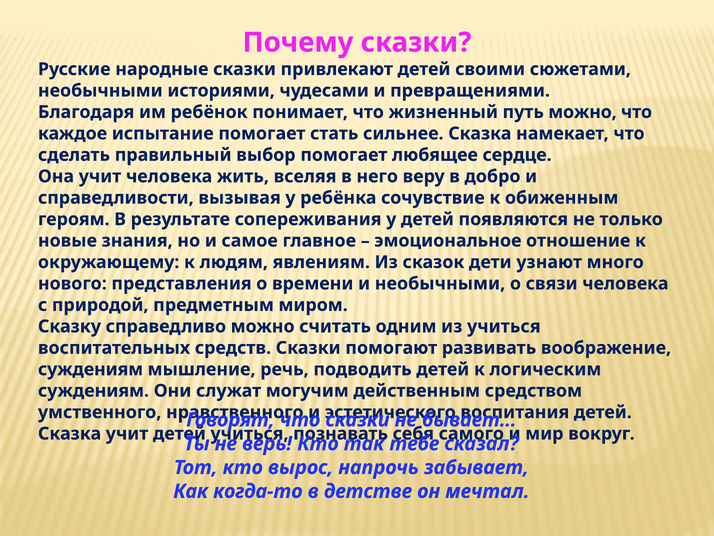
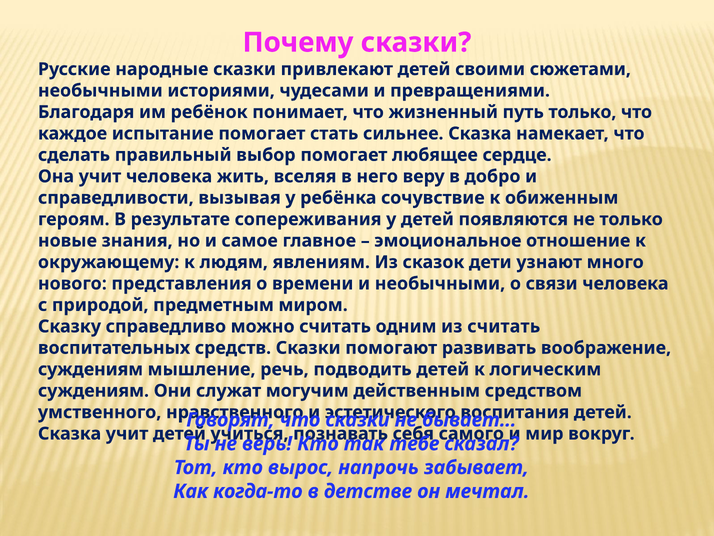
путь можно: можно -> только
из учиться: учиться -> считать
